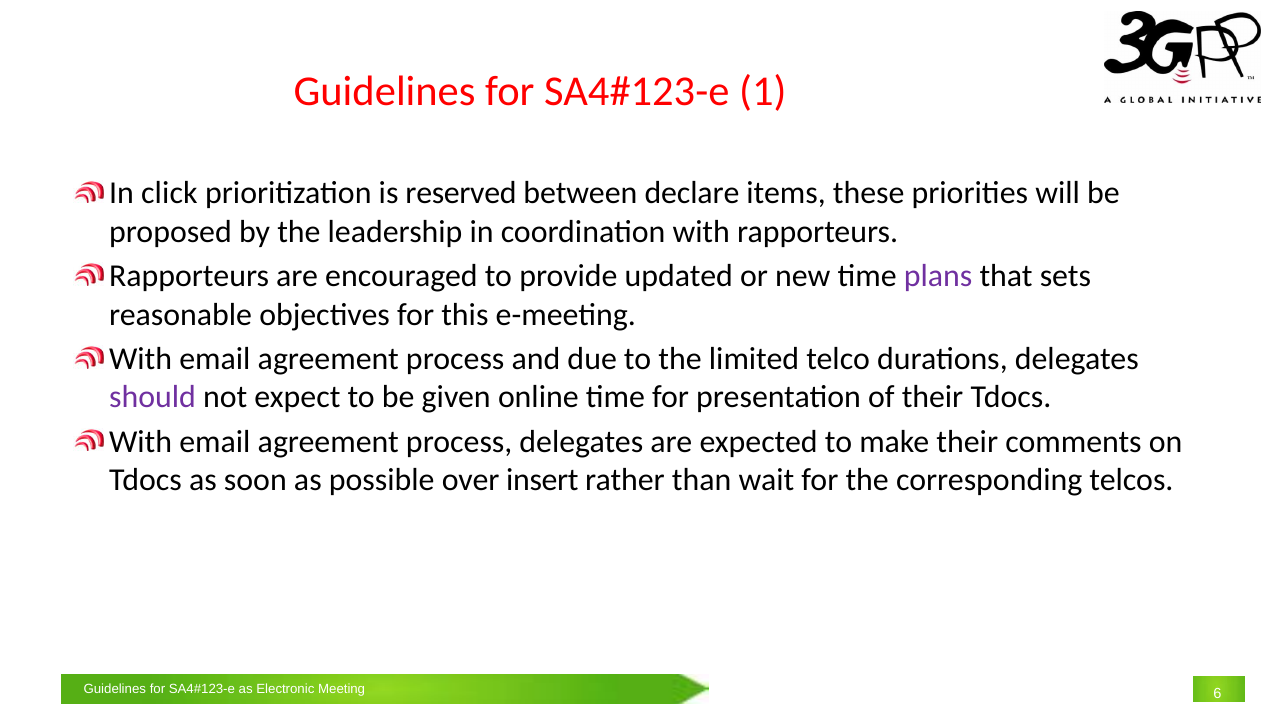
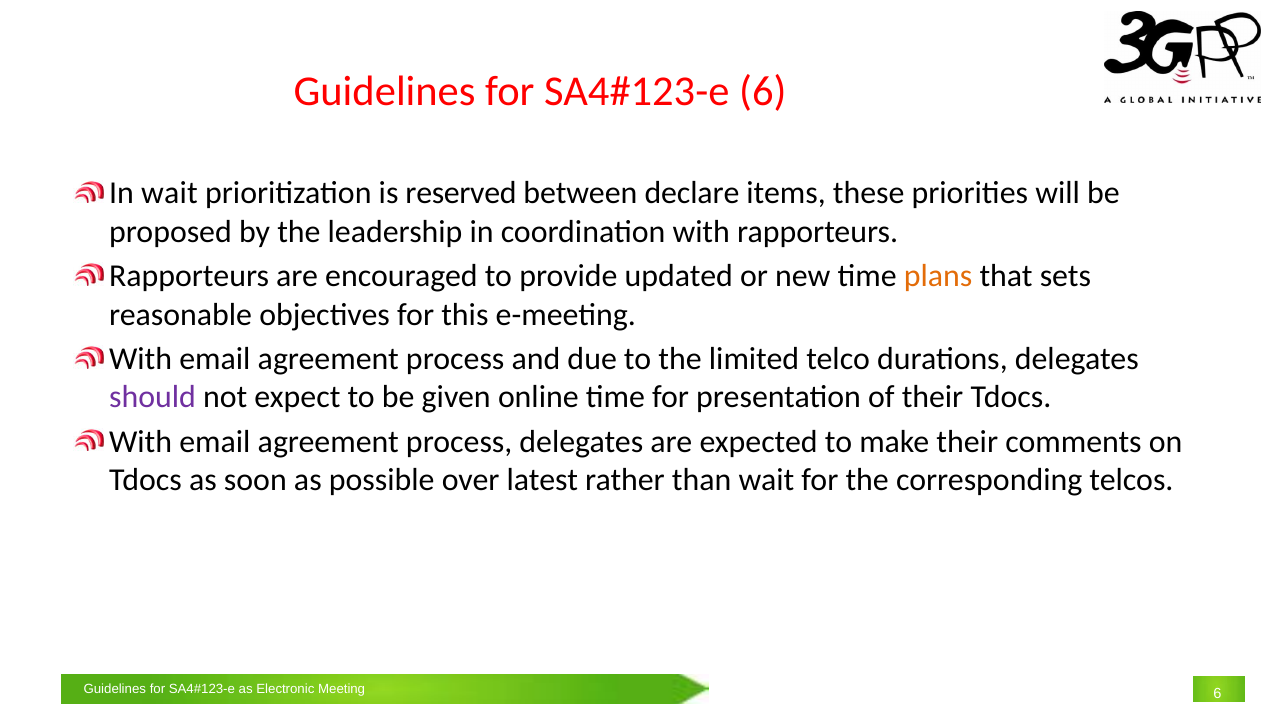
1 at (763, 91): 1 -> 6
In click: click -> wait
plans colour: purple -> orange
insert: insert -> latest
